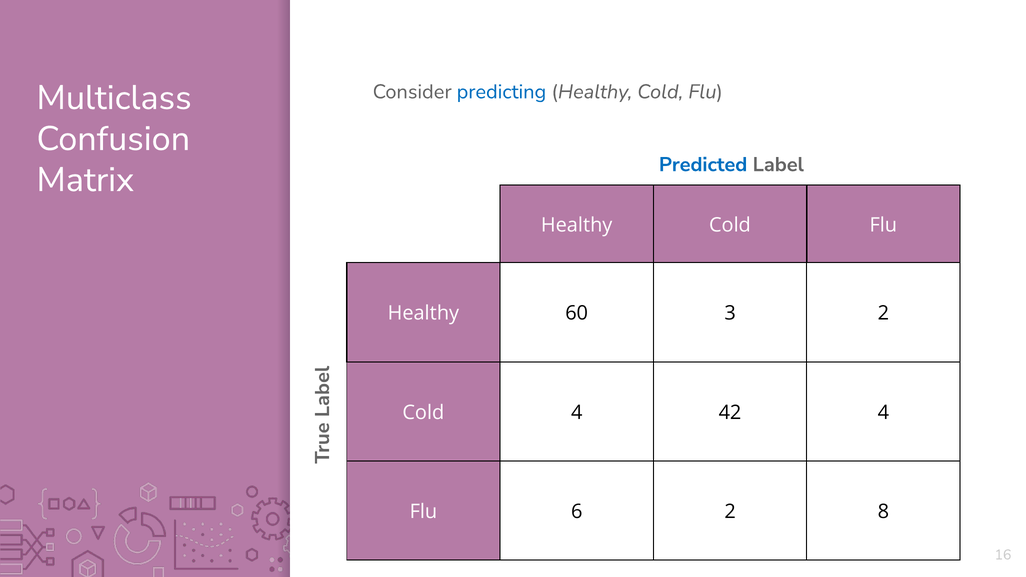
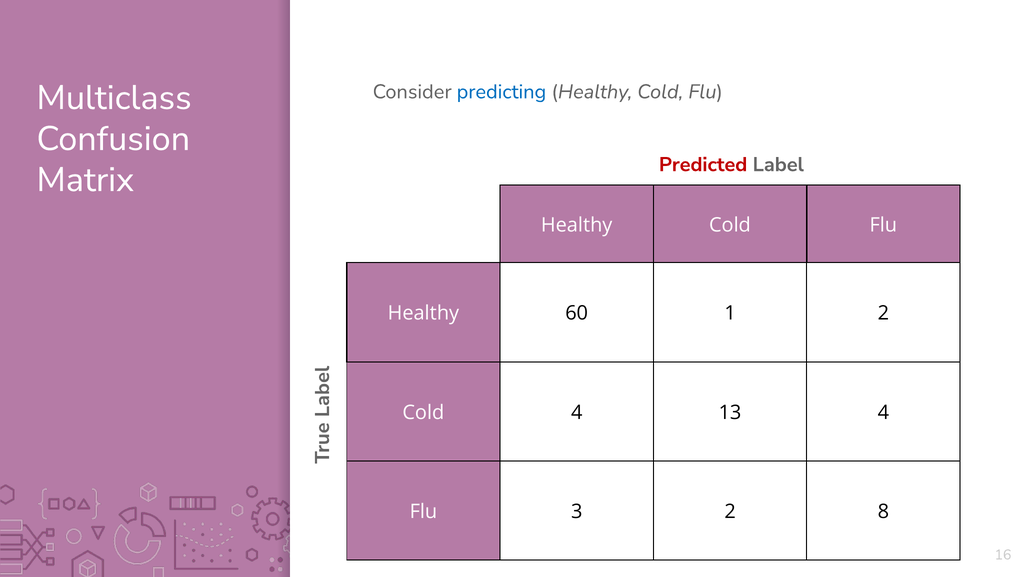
Predicted colour: blue -> red
3: 3 -> 1
42: 42 -> 13
6: 6 -> 3
